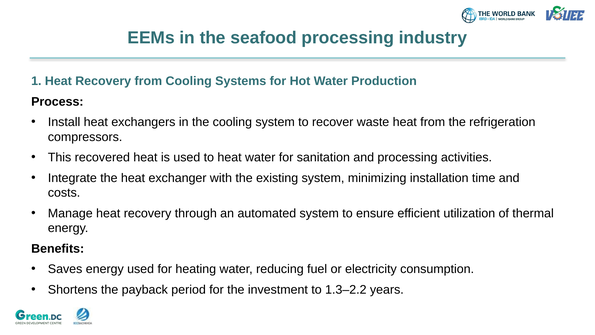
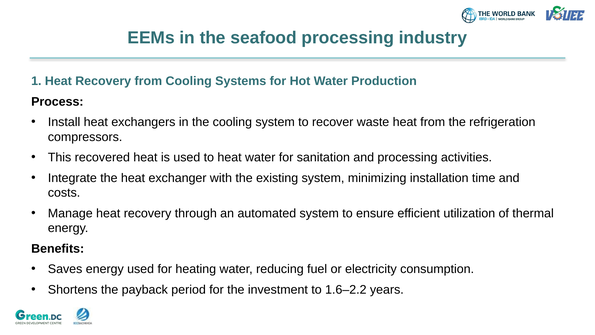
1.3–2.2: 1.3–2.2 -> 1.6–2.2
